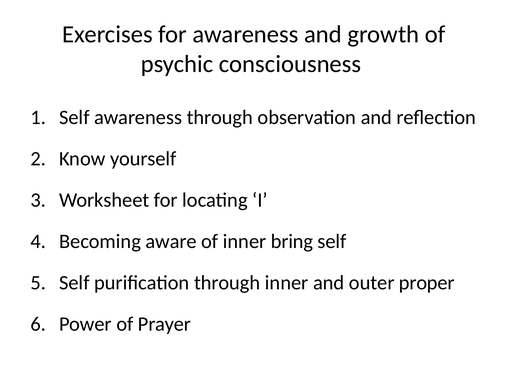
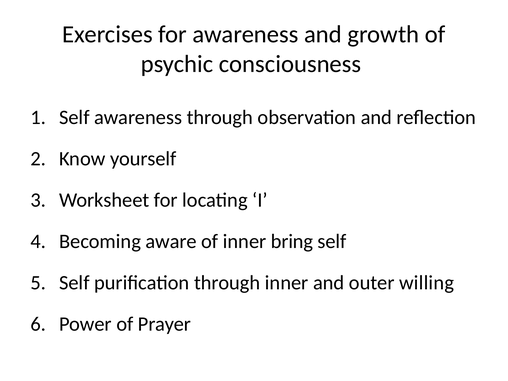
proper: proper -> willing
